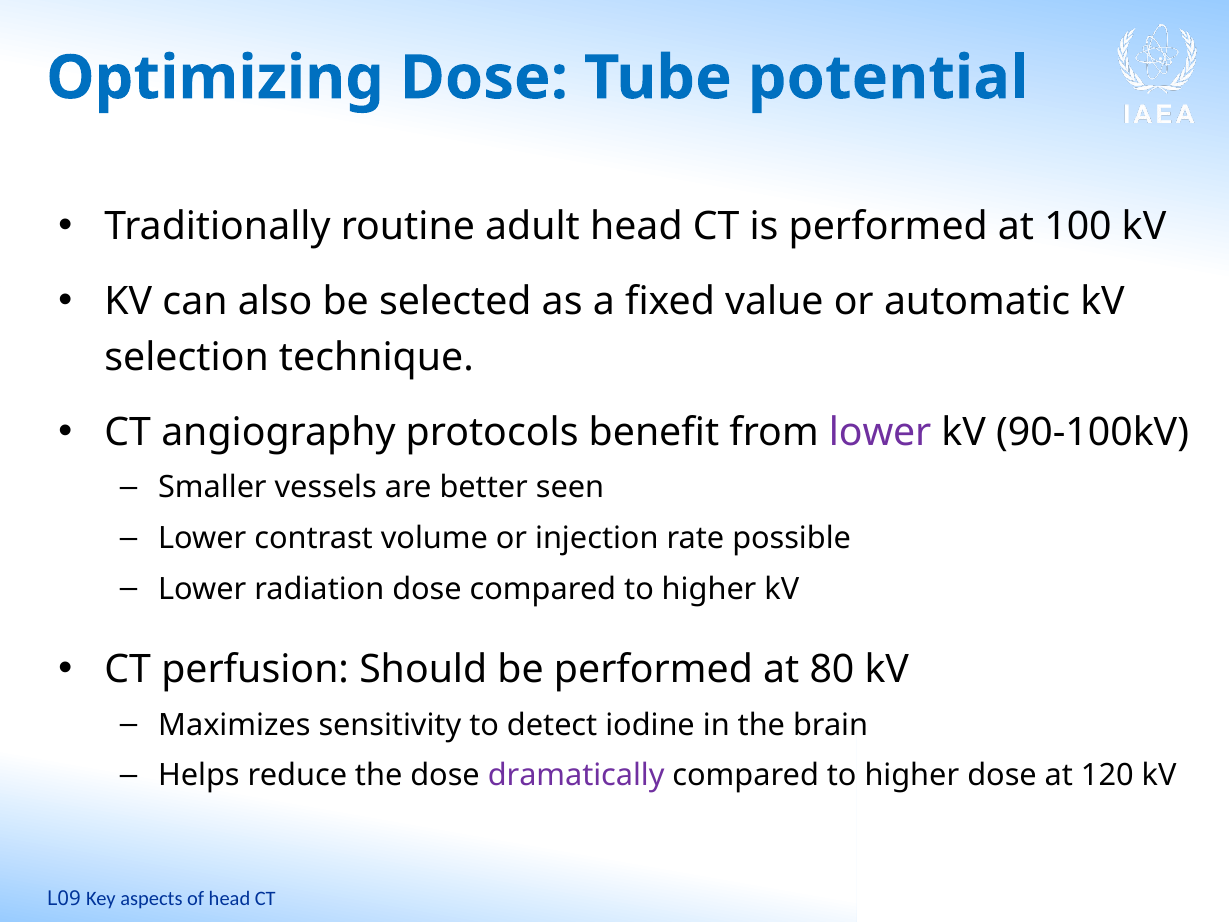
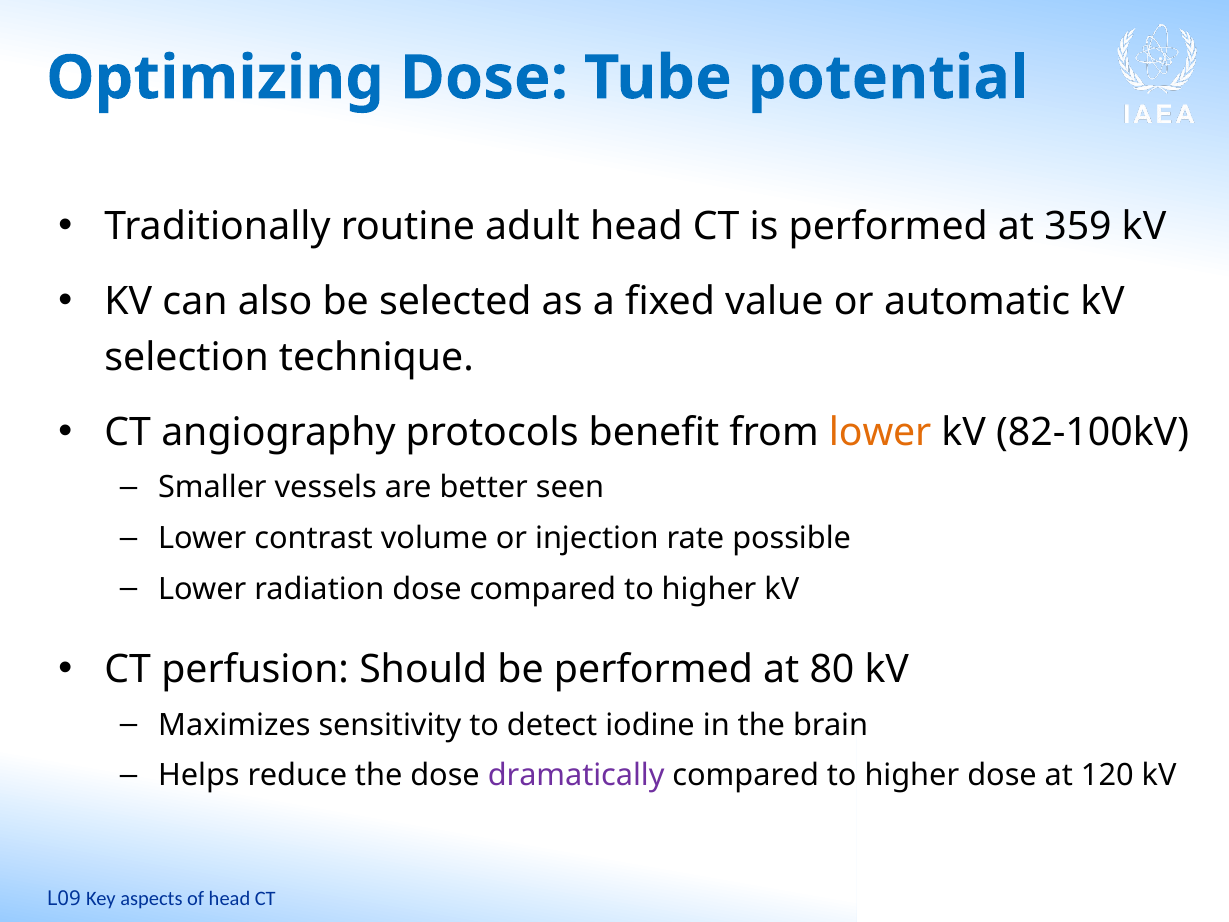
100: 100 -> 359
lower at (880, 432) colour: purple -> orange
90-100kV: 90-100kV -> 82-100kV
